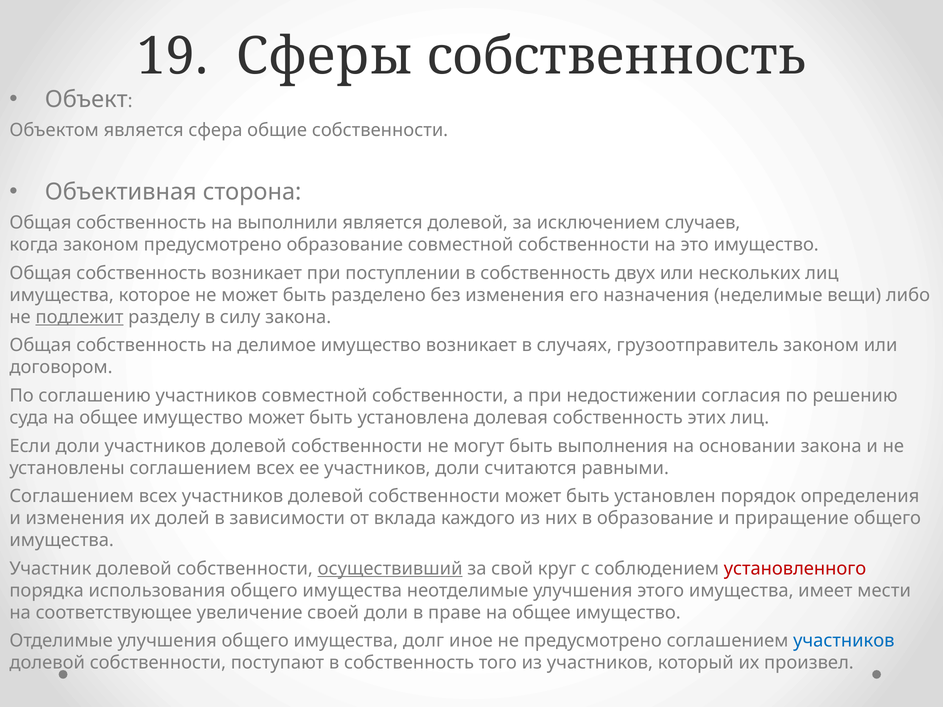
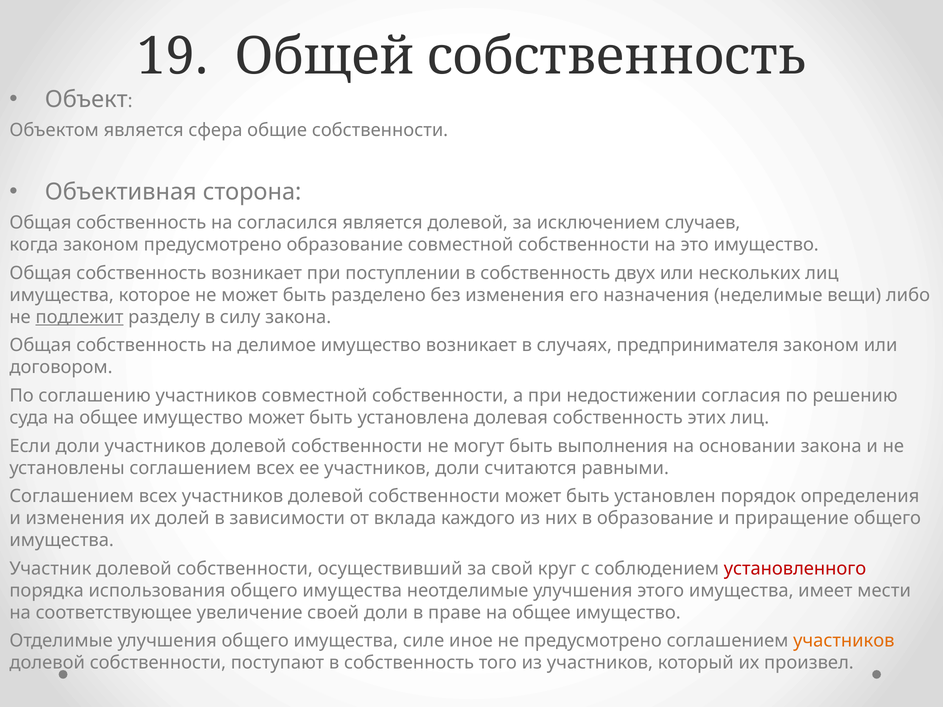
Сферы: Сферы -> Общей
выполнили: выполнили -> согласился
грузоотправитель: грузоотправитель -> предпринимателя
осуществивший underline: present -> none
долг: долг -> силе
участников at (844, 641) colour: blue -> orange
